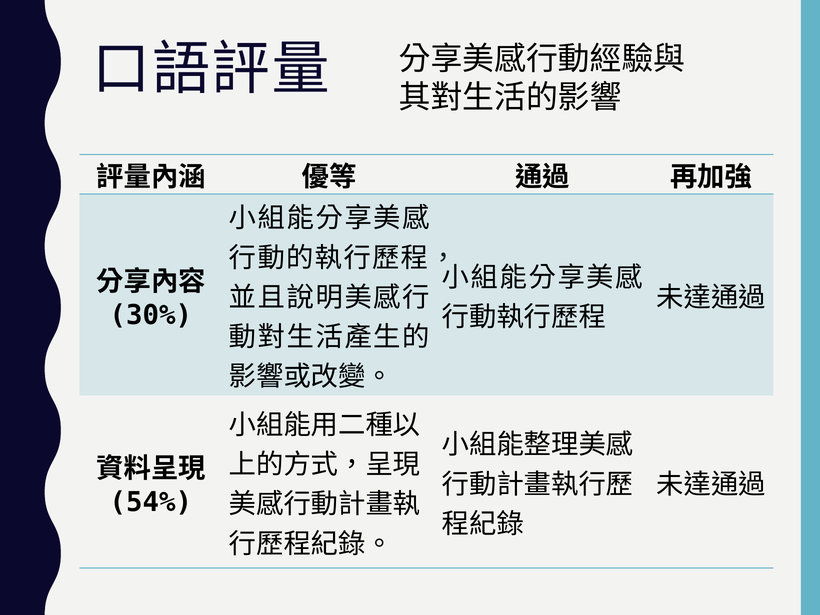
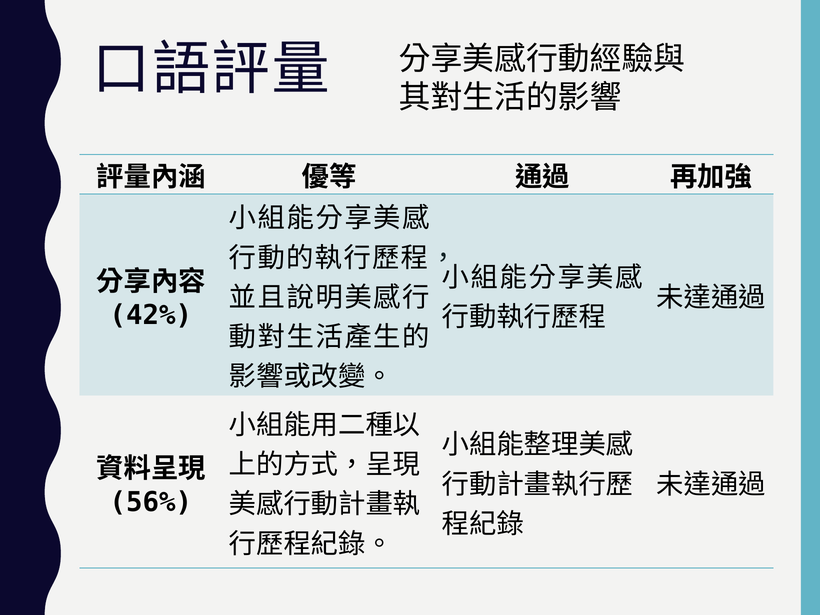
30%: 30% -> 42%
54%: 54% -> 56%
